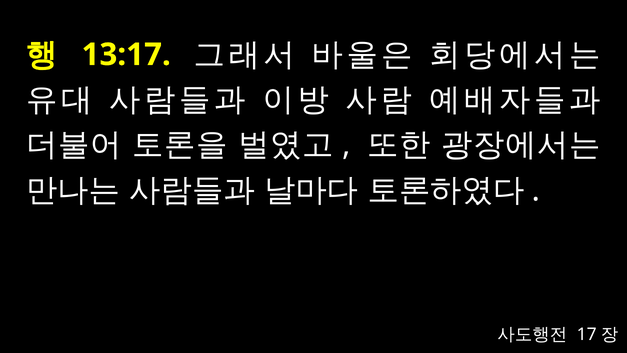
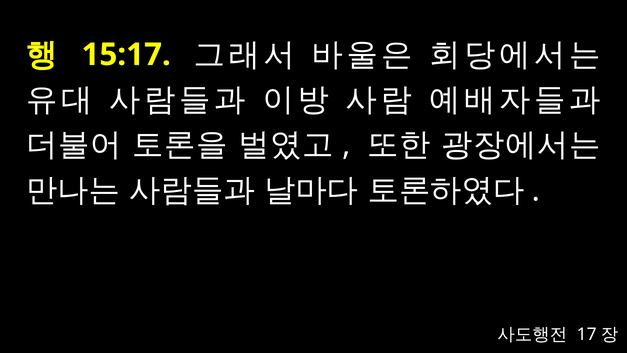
13:17: 13:17 -> 15:17
